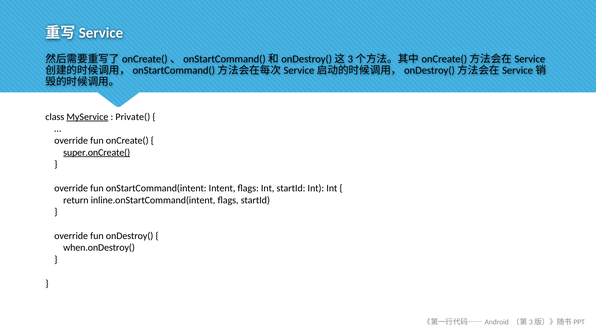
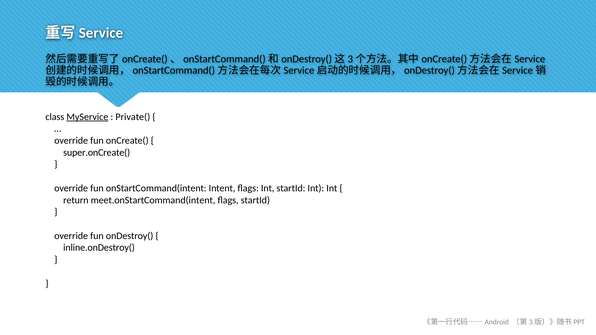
super.onCreate( underline: present -> none
inline.onStartCommand(intent: inline.onStartCommand(intent -> meet.onStartCommand(intent
when.onDestroy(: when.onDestroy( -> inline.onDestroy(
